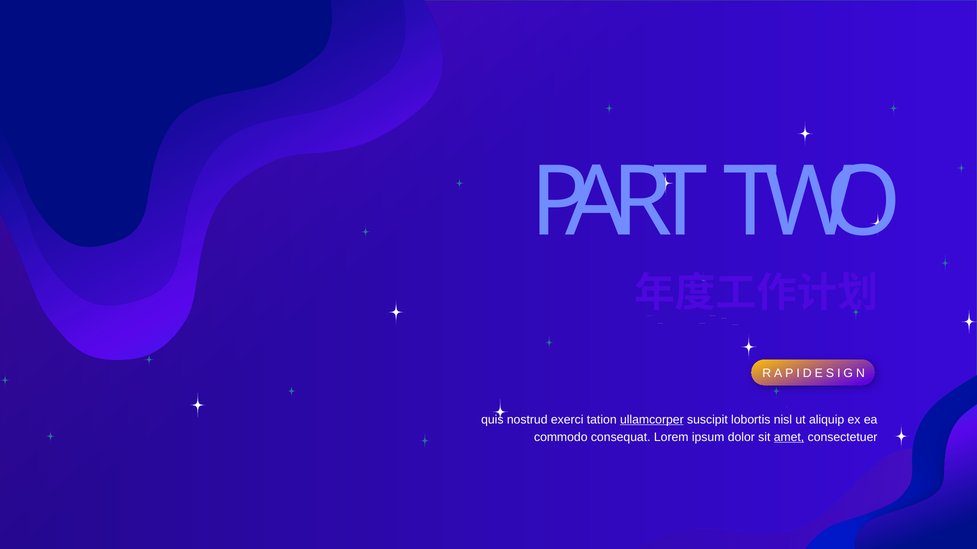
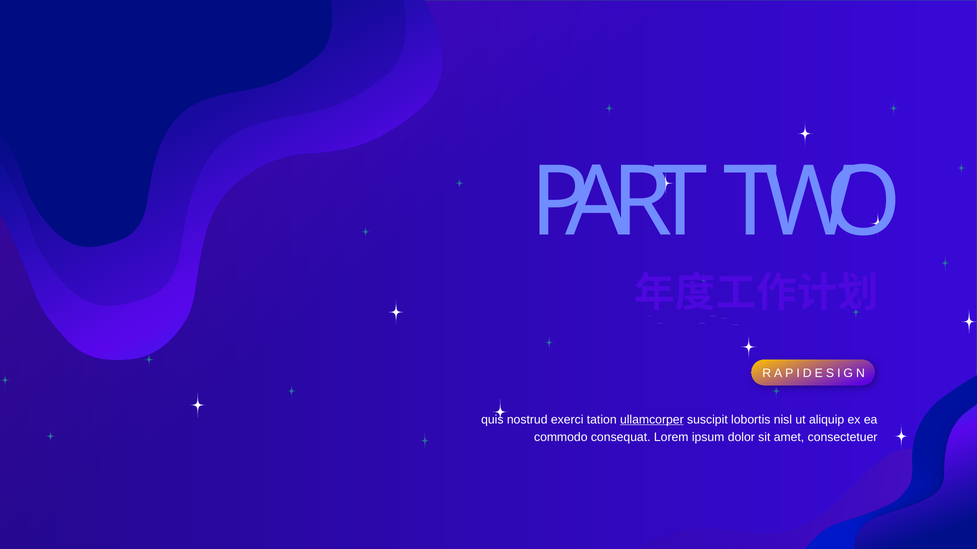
amet underline: present -> none
